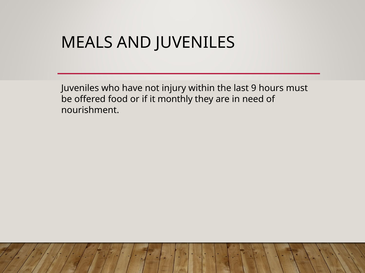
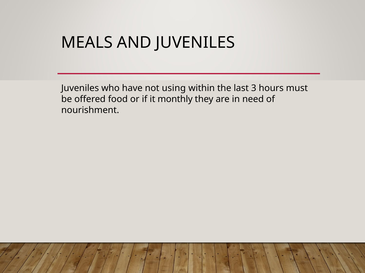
injury: injury -> using
9: 9 -> 3
